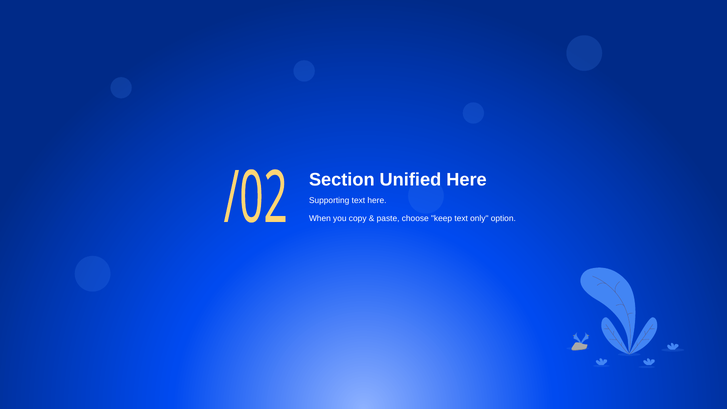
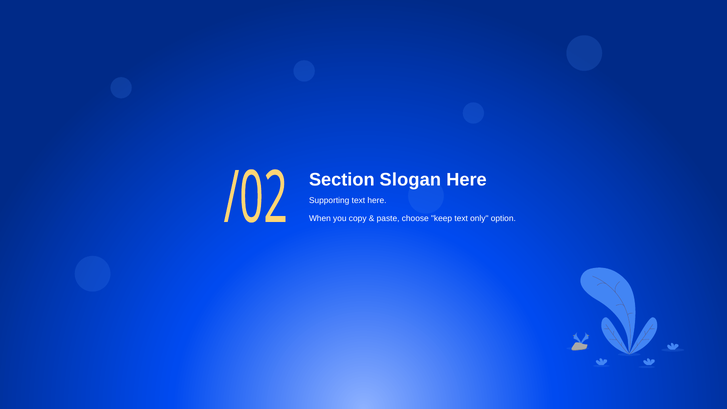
Unified: Unified -> Slogan
